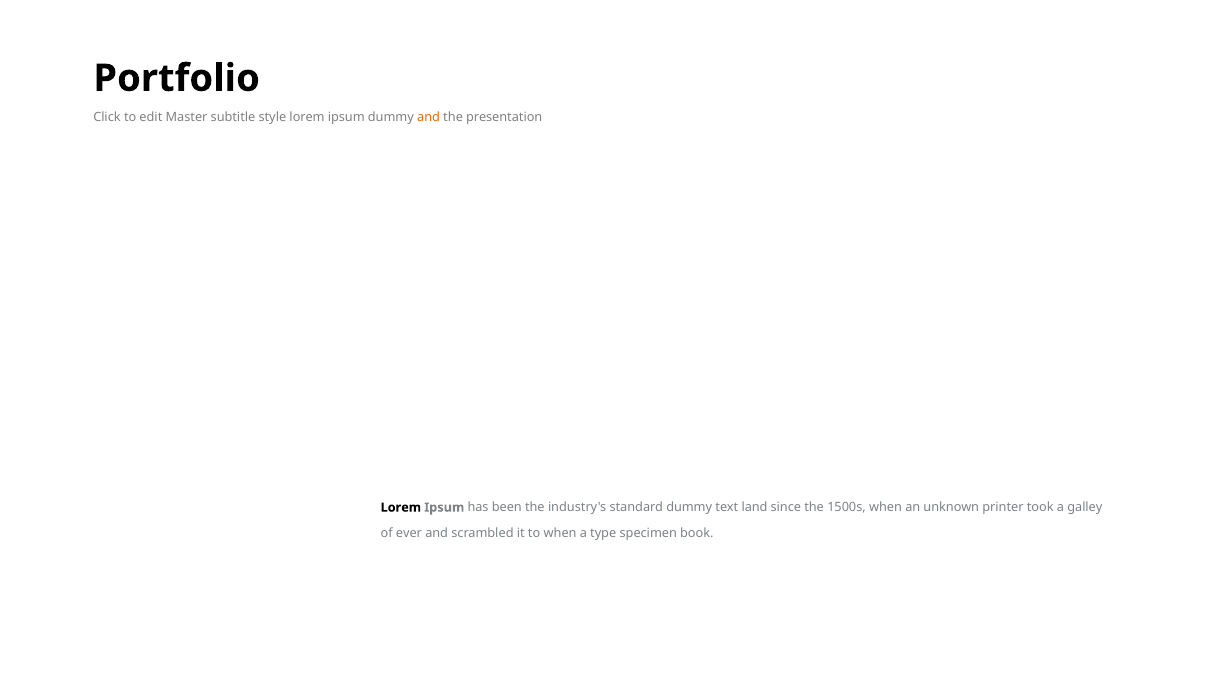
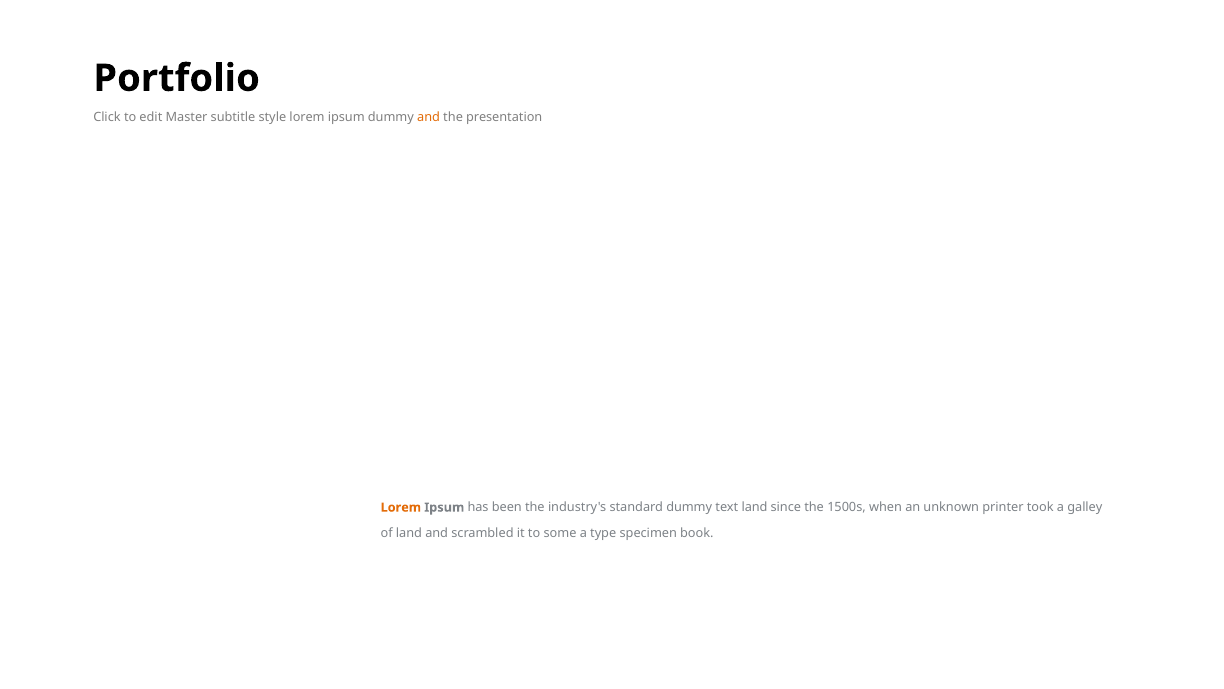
Lorem at (401, 507) colour: black -> orange
of ever: ever -> land
to when: when -> some
